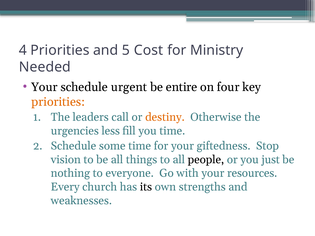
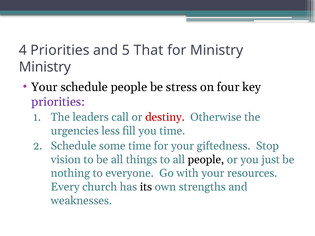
Cost: Cost -> That
Needed at (45, 67): Needed -> Ministry
schedule urgent: urgent -> people
entire: entire -> stress
priorities at (58, 102) colour: orange -> purple
destiny colour: orange -> red
